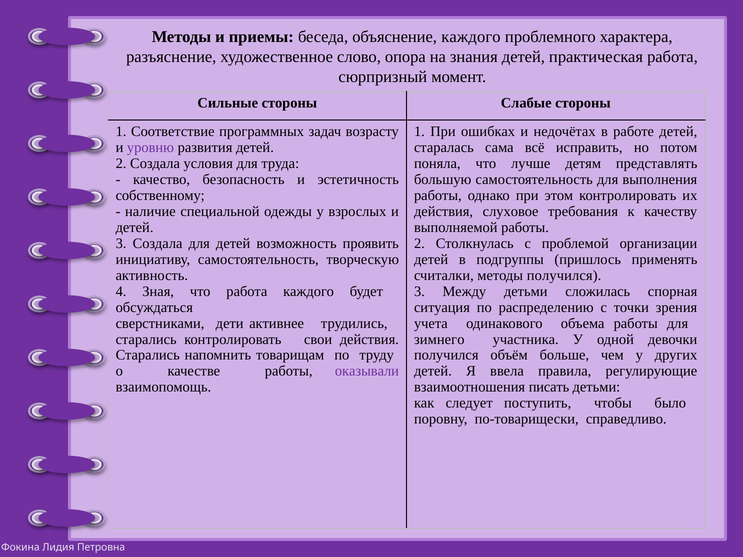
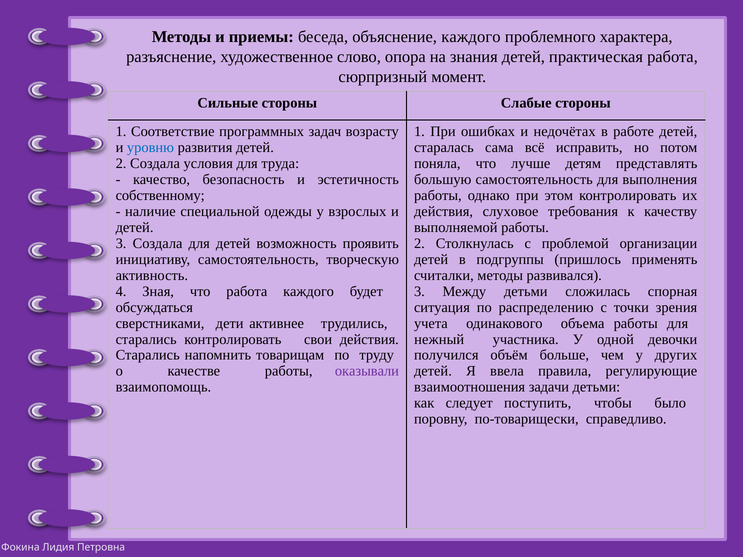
уровню colour: purple -> blue
методы получился: получился -> развивался
зимнего: зимнего -> нежный
писать: писать -> задачи
